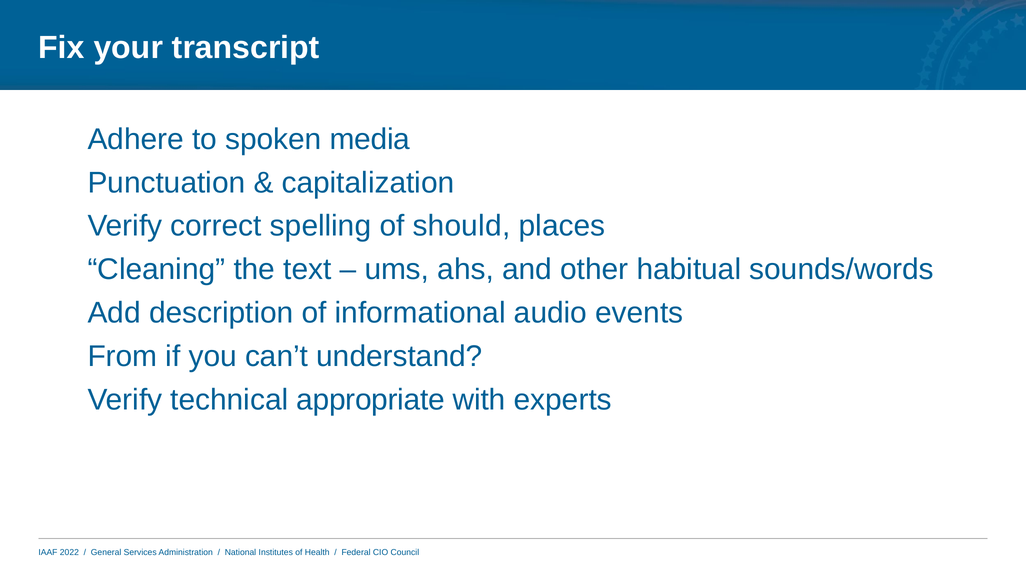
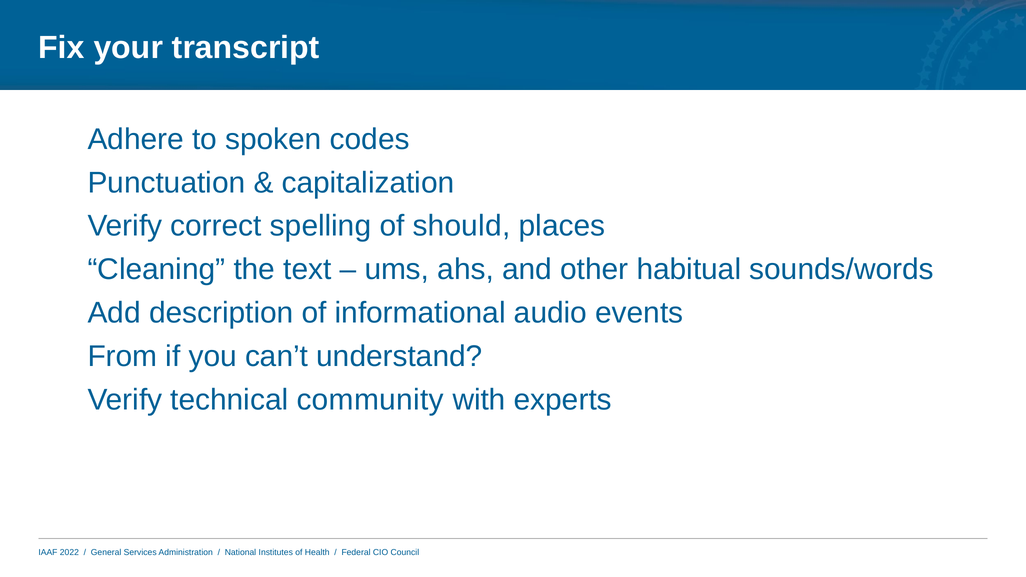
media: media -> codes
appropriate: appropriate -> community
